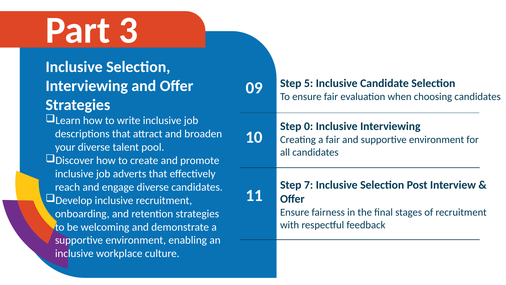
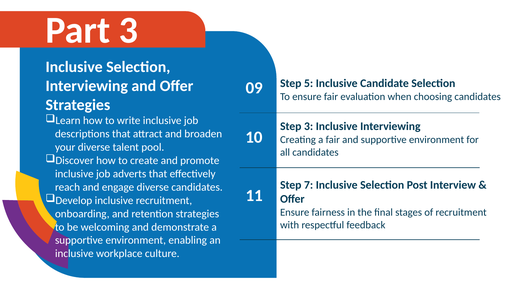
Step 0: 0 -> 3
